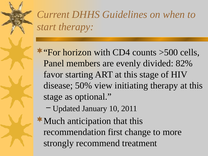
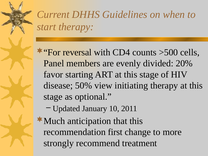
horizon: horizon -> reversal
82%: 82% -> 20%
